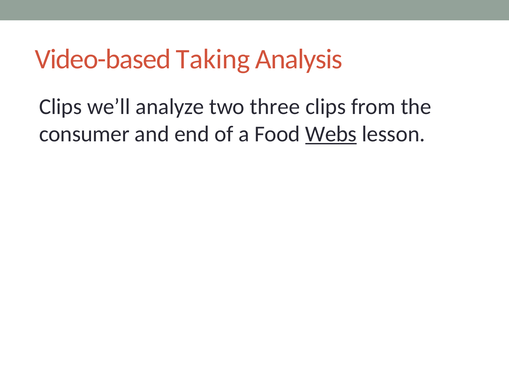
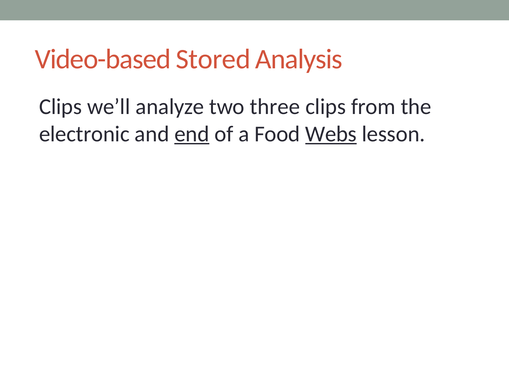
Taking: Taking -> Stored
consumer: consumer -> electronic
end underline: none -> present
